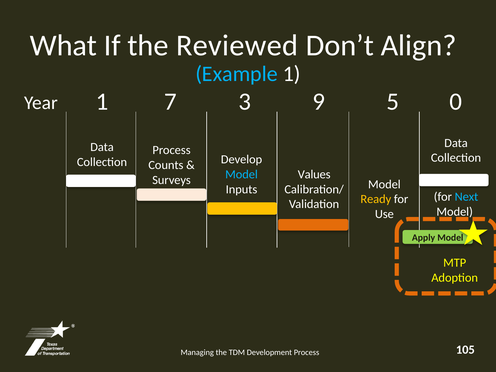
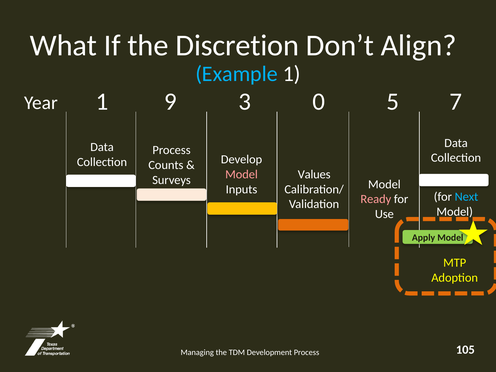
Reviewed: Reviewed -> Discretion
7: 7 -> 9
9: 9 -> 0
0: 0 -> 7
Model at (242, 174) colour: light blue -> pink
Ready colour: yellow -> pink
